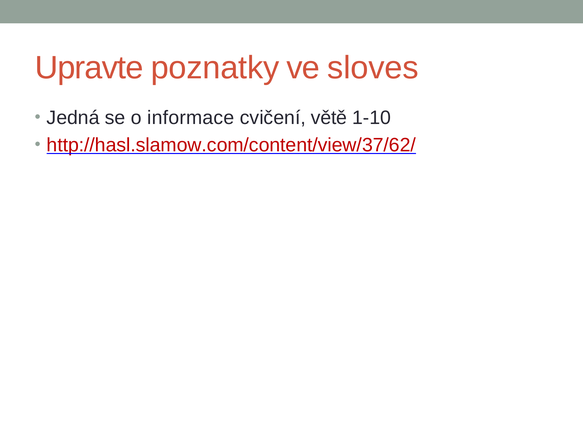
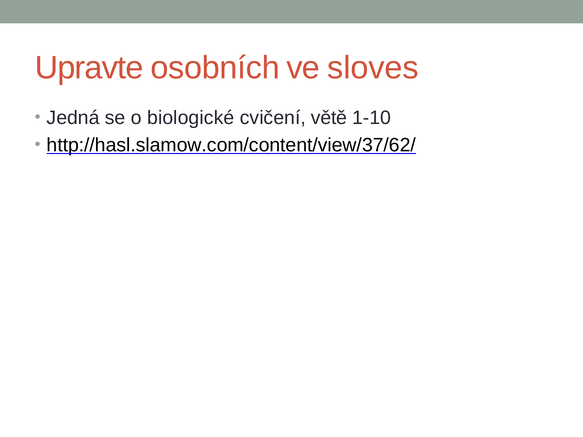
poznatky: poznatky -> osobních
informace: informace -> biologické
http://hasl.slamow.com/content/view/37/62/ colour: red -> black
